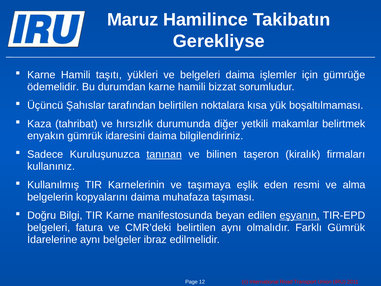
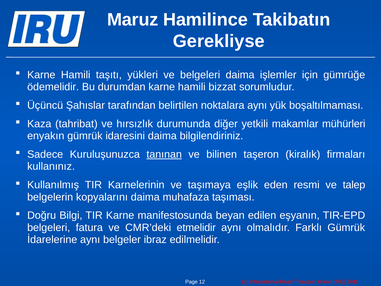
noktalara kısa: kısa -> aynı
belirtmek: belirtmek -> mühürleri
alma: alma -> talep
eşyanın underline: present -> none
CMR’deki belirtilen: belirtilen -> etmelidir
